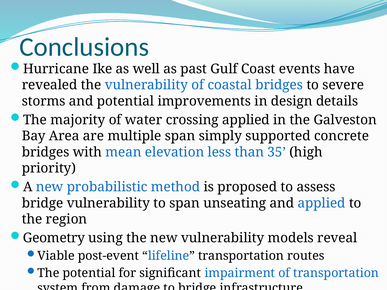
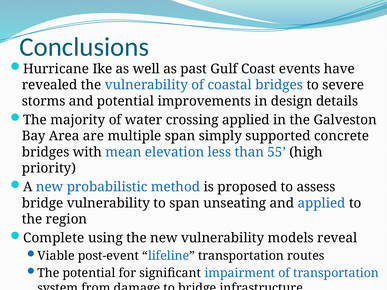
35: 35 -> 55
Geometry: Geometry -> Complete
